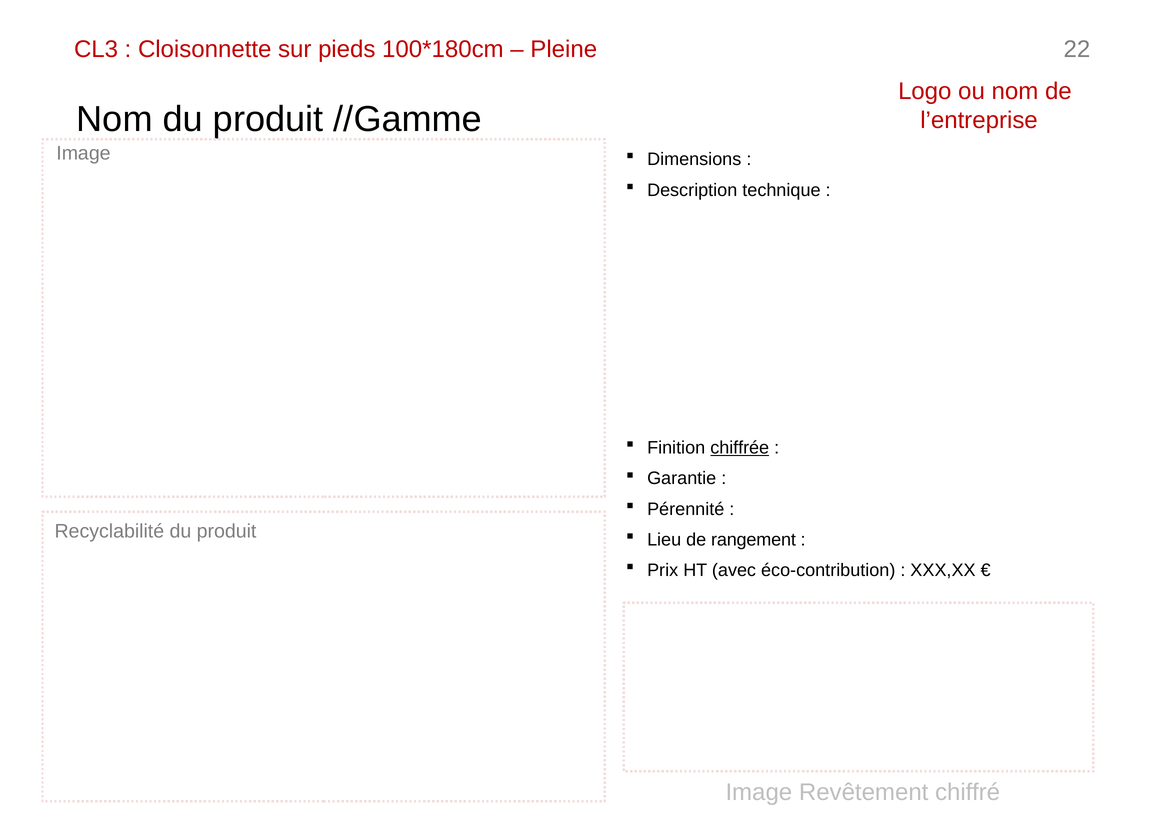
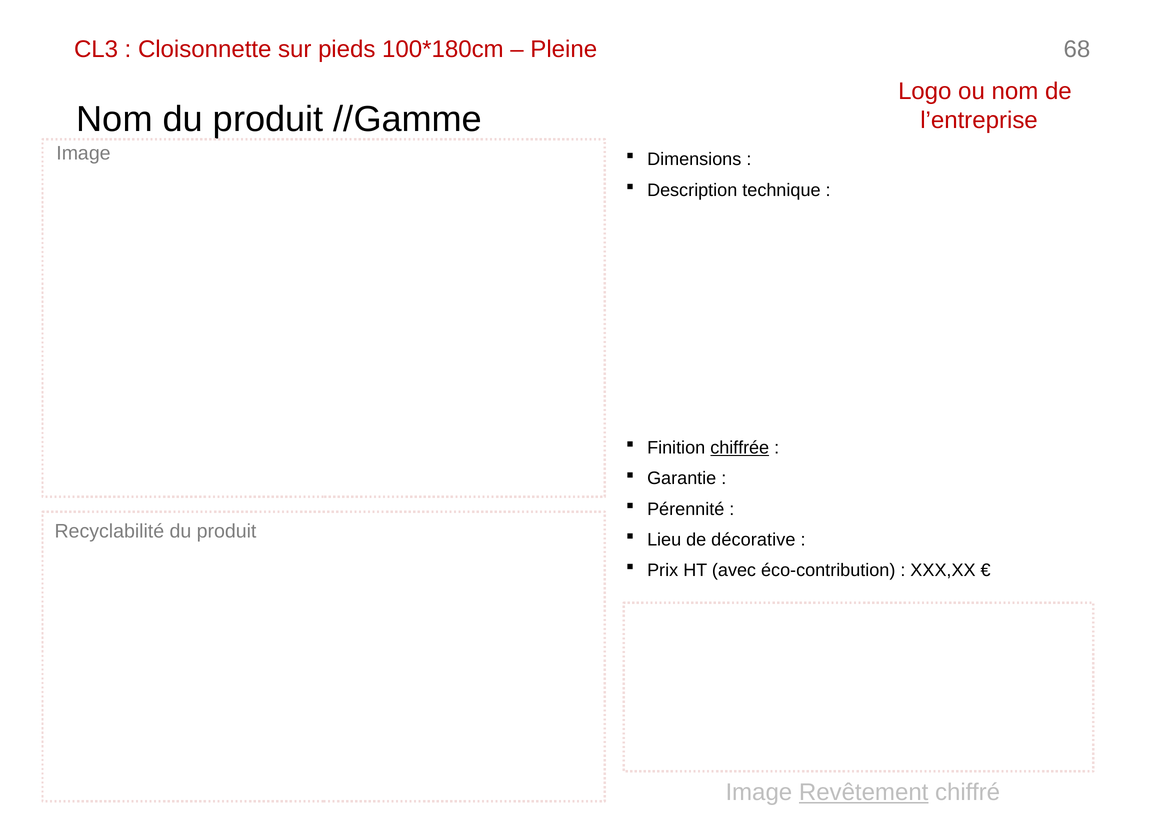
22: 22 -> 68
rangement: rangement -> décorative
Revêtement underline: none -> present
